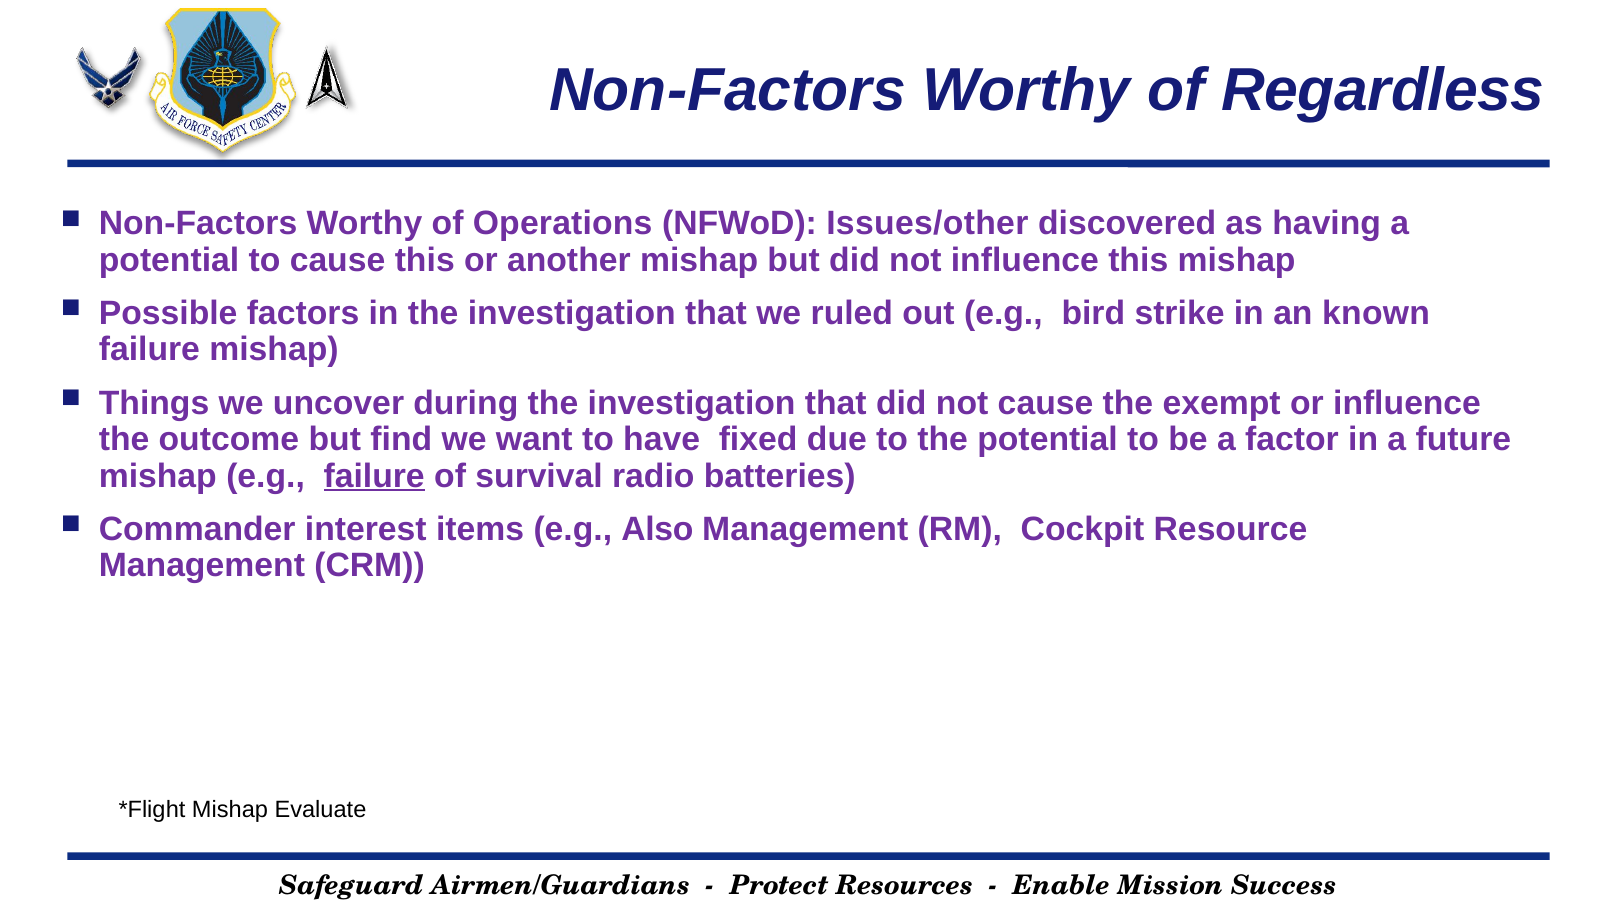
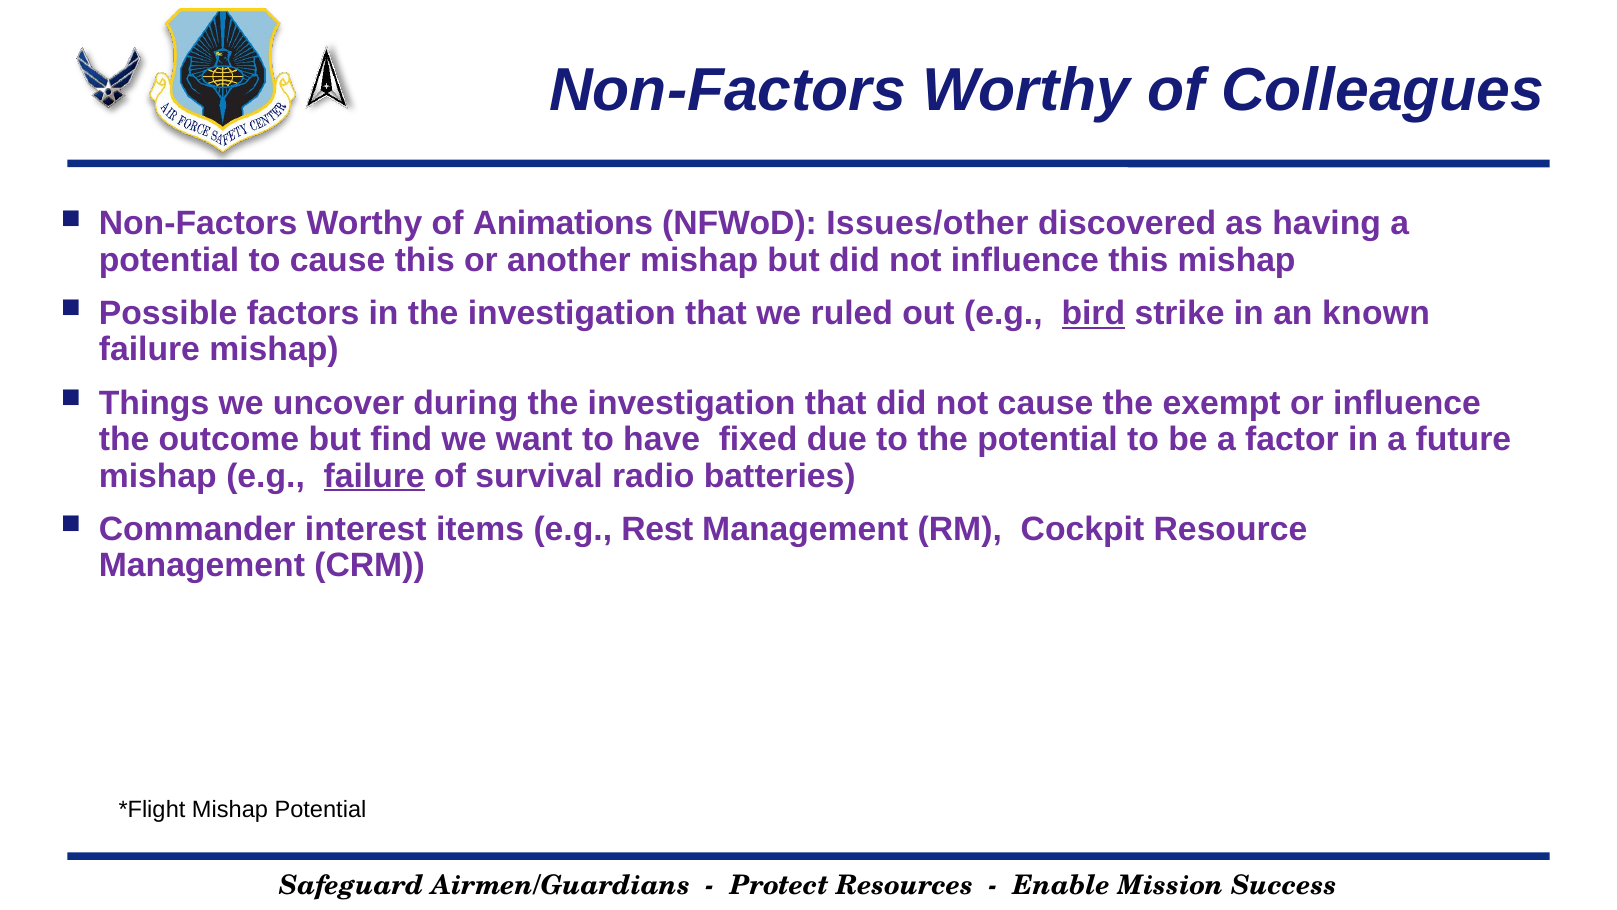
Regardless: Regardless -> Colleagues
Operations: Operations -> Animations
bird underline: none -> present
Also: Also -> Rest
Mishap Evaluate: Evaluate -> Potential
